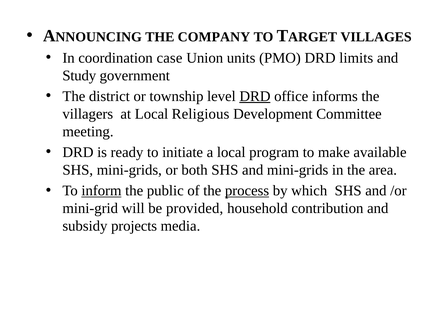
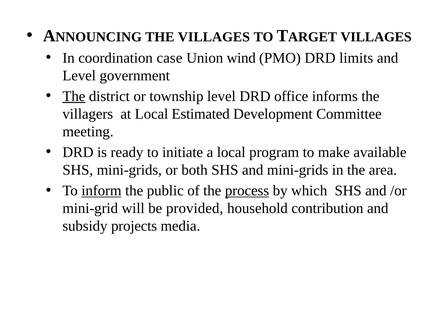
THE COMPANY: COMPANY -> VILLAGES
units: units -> wind
Study at (79, 75): Study -> Level
The at (74, 96) underline: none -> present
DRD at (255, 96) underline: present -> none
Religious: Religious -> Estimated
